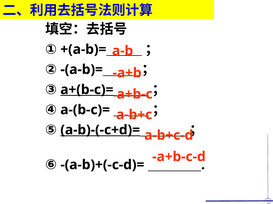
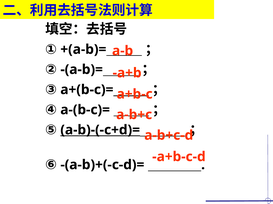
a+(b-c)= underline: present -> none
